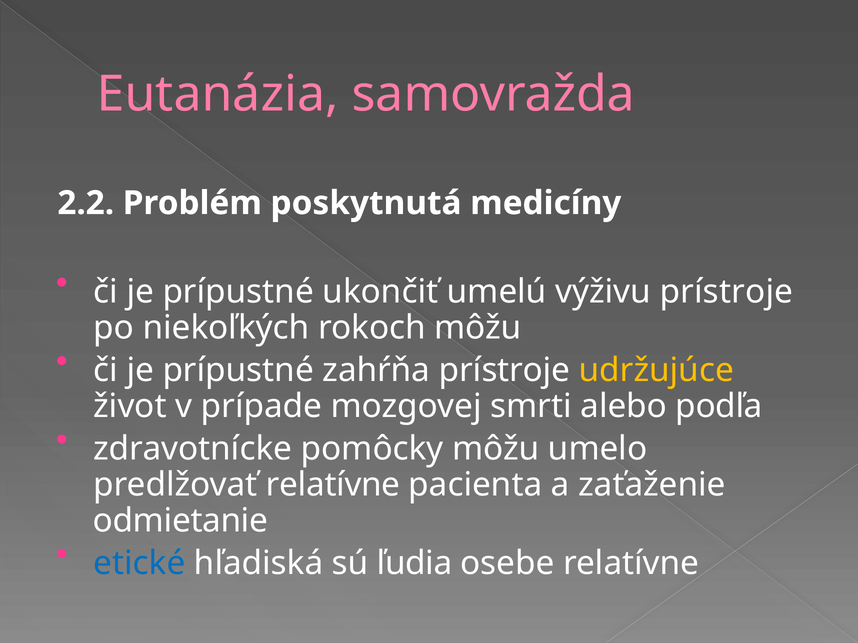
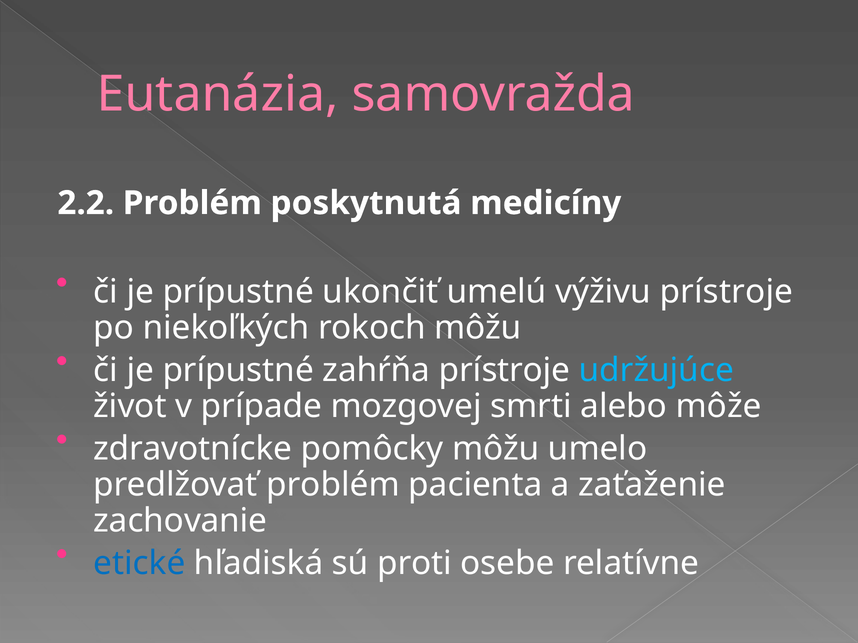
udržujúce colour: yellow -> light blue
podľa: podľa -> môže
predlžovať relatívne: relatívne -> problém
odmietanie: odmietanie -> zachovanie
ľudia: ľudia -> proti
